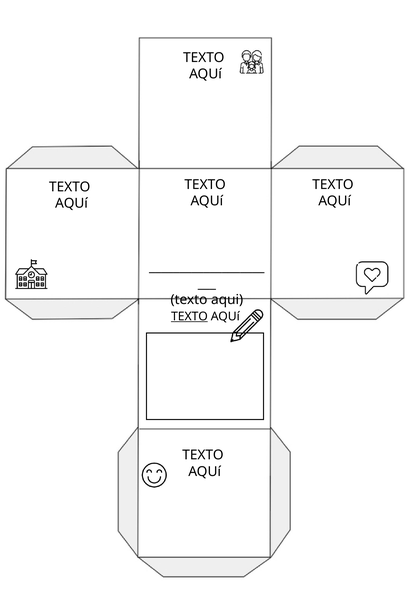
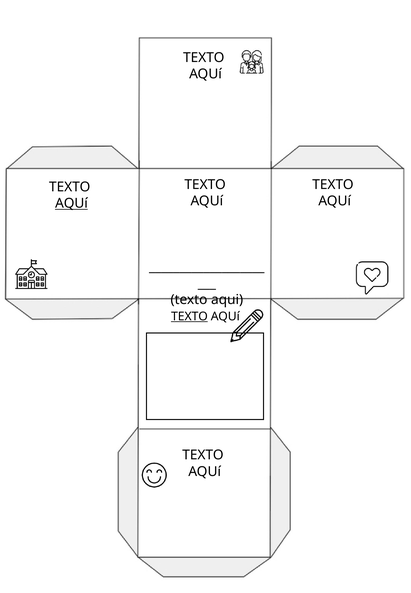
AQUí at (71, 204) underline: none -> present
